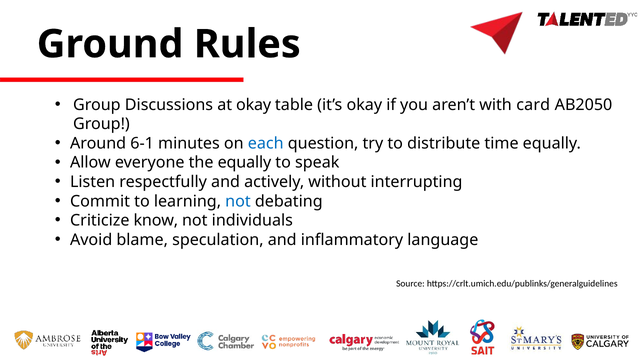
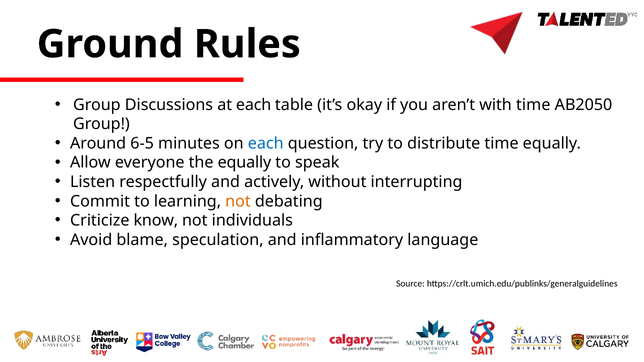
at okay: okay -> each
with card: card -> time
6-1: 6-1 -> 6-5
not at (238, 201) colour: blue -> orange
